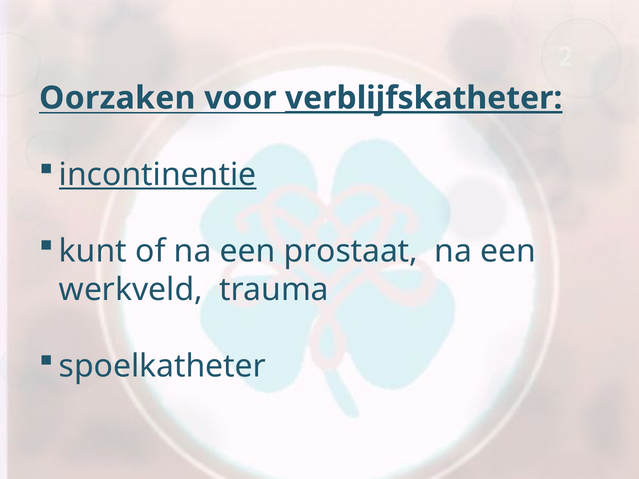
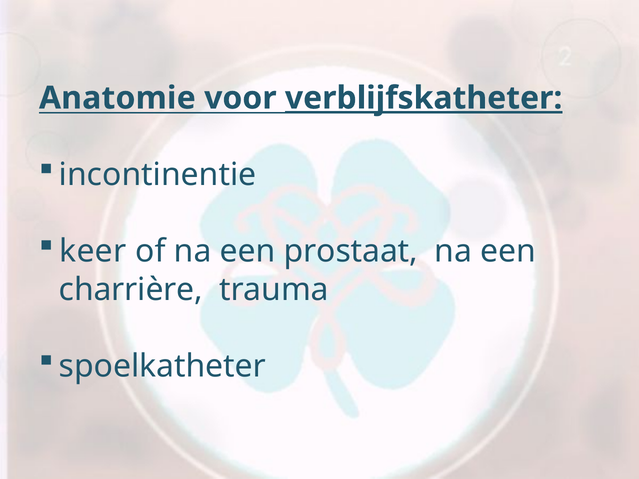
Oorzaken: Oorzaken -> Anatomie
incontinentie underline: present -> none
kunt: kunt -> keer
werkveld: werkveld -> charrière
